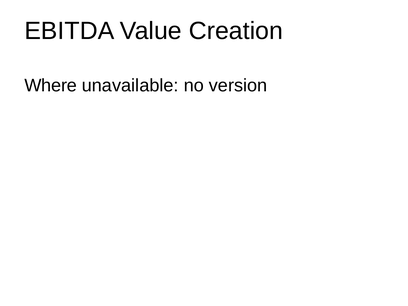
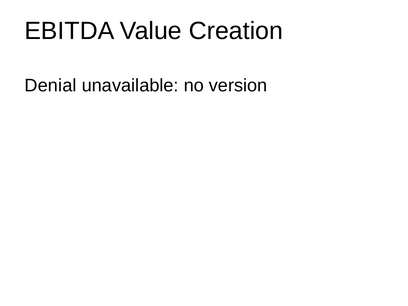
Where: Where -> Denial
